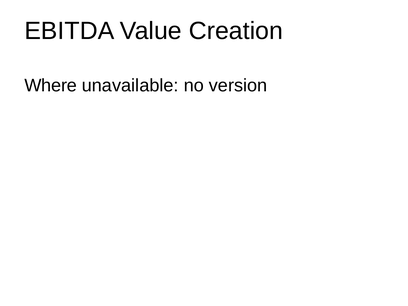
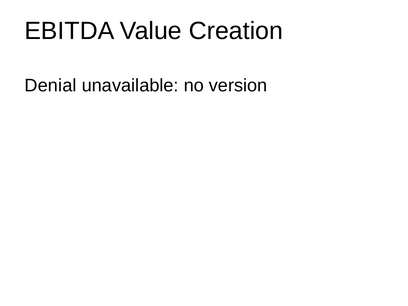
Where: Where -> Denial
